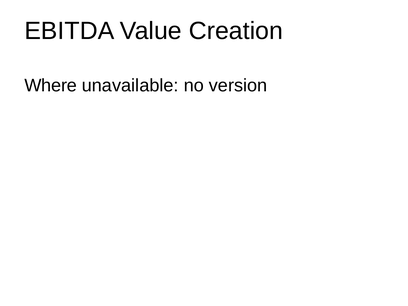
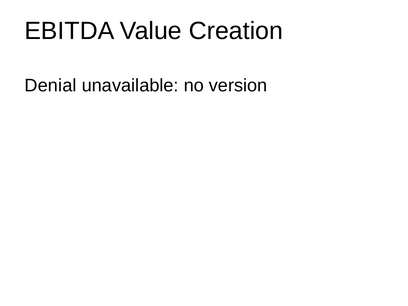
Where: Where -> Denial
